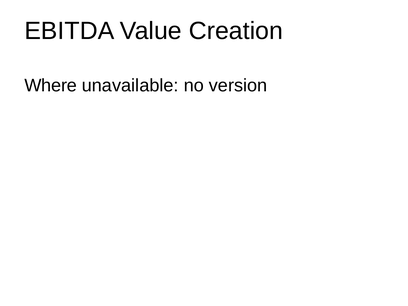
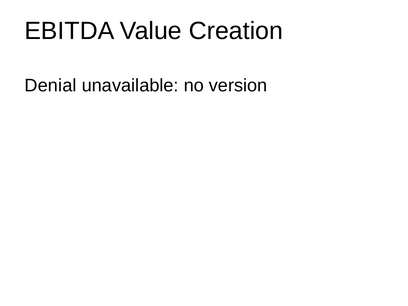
Where: Where -> Denial
